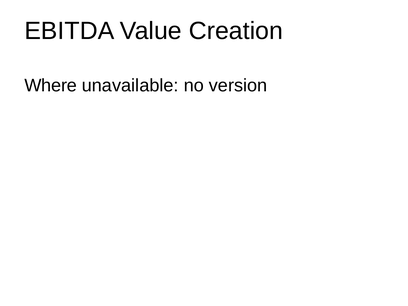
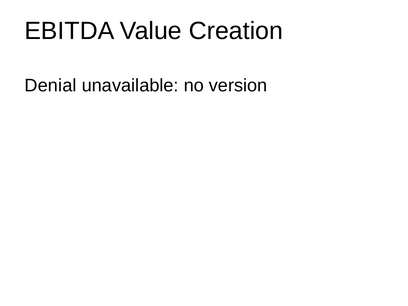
Where: Where -> Denial
